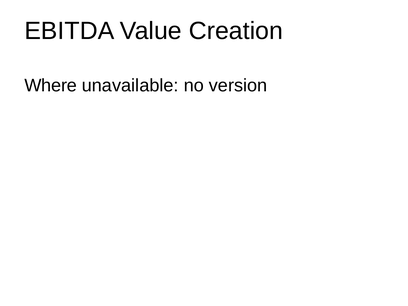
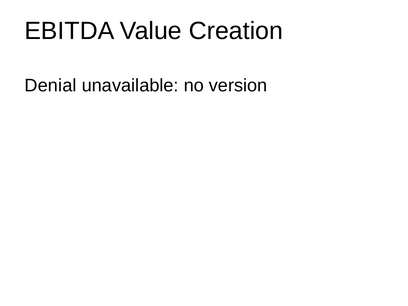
Where: Where -> Denial
